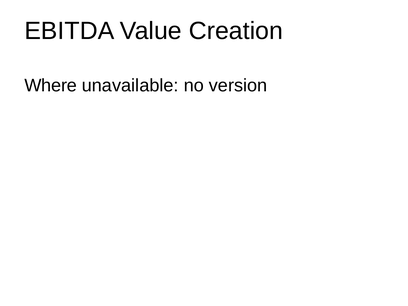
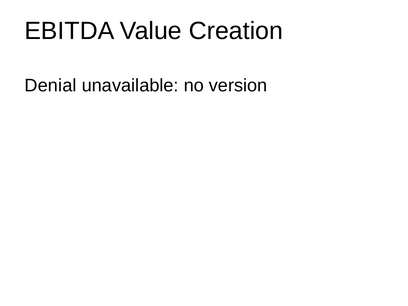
Where: Where -> Denial
